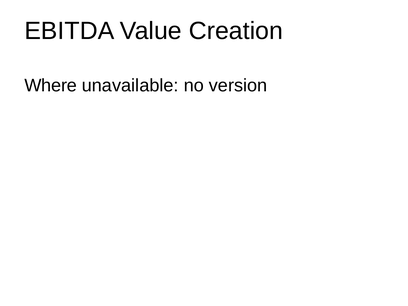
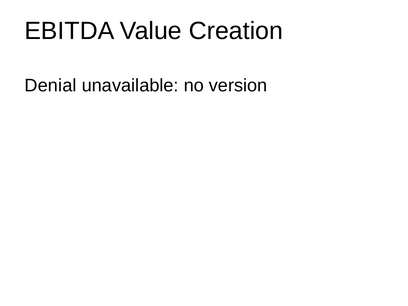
Where: Where -> Denial
